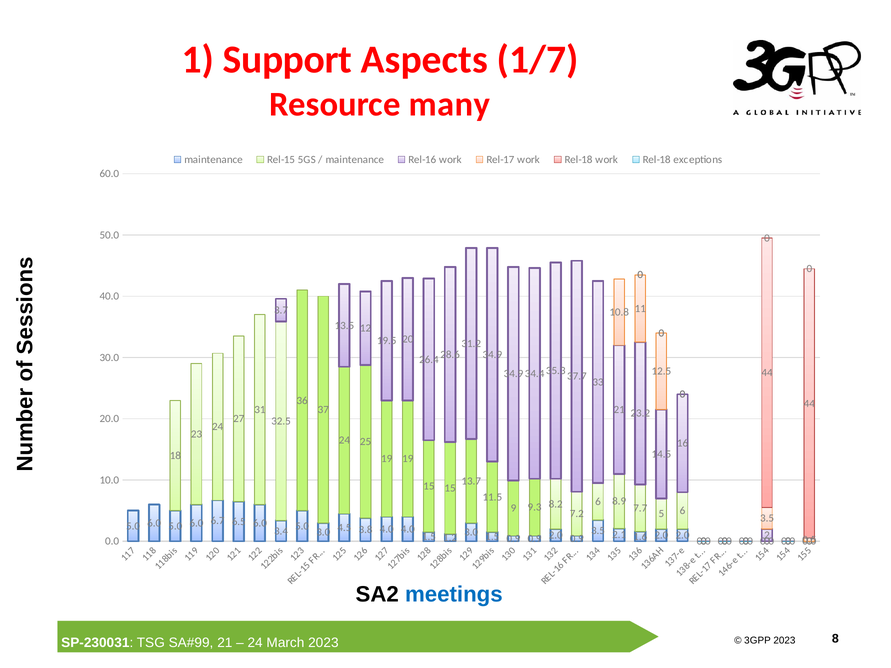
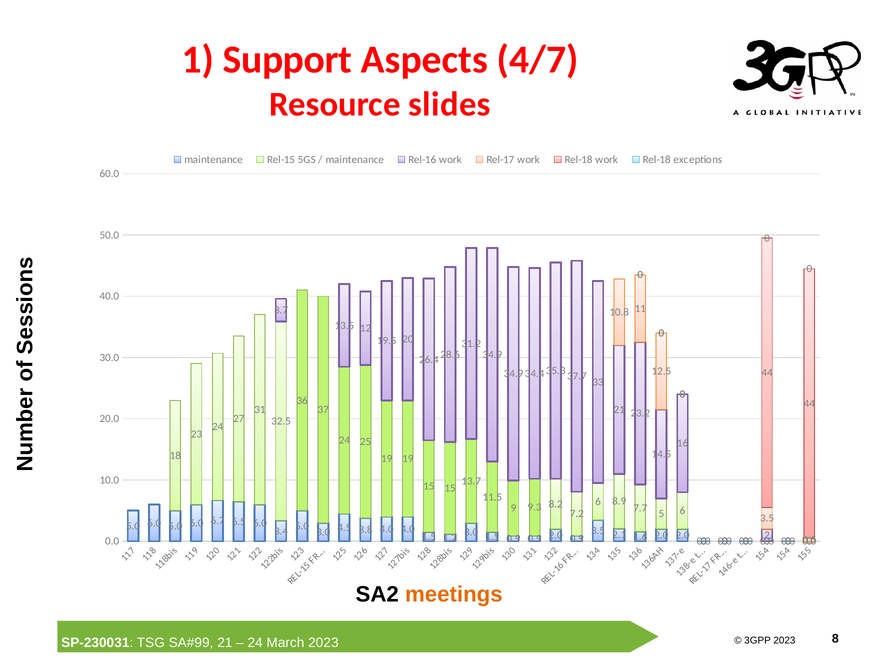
1/7: 1/7 -> 4/7
many: many -> slides
meetings colour: blue -> orange
